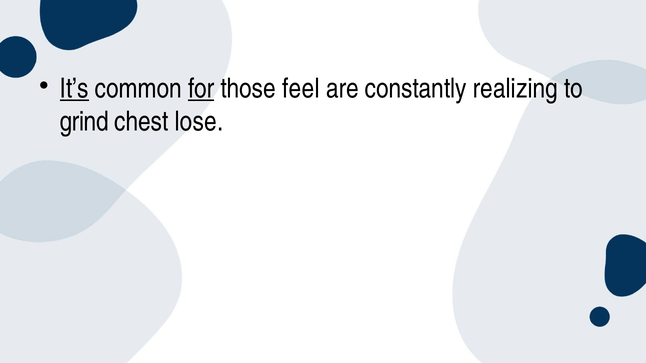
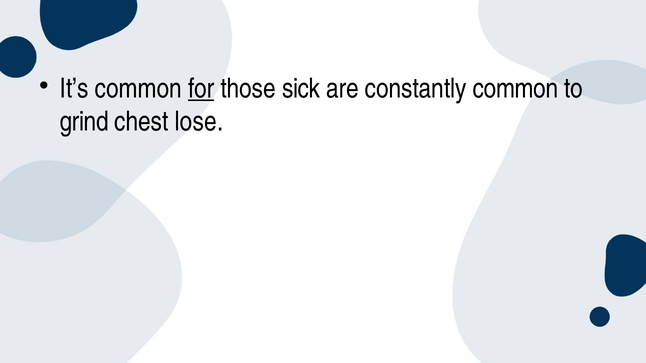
It’s underline: present -> none
feel: feel -> sick
constantly realizing: realizing -> common
